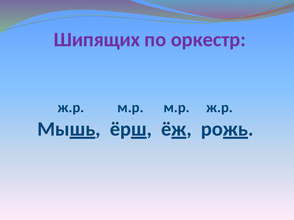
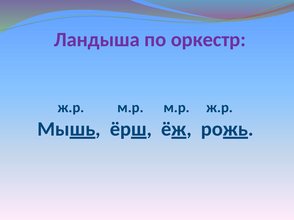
Шипящих: Шипящих -> Ландыша
